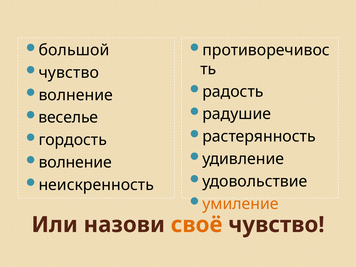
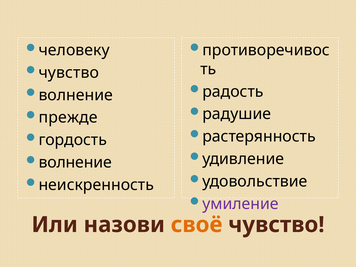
большой: большой -> человеку
веселье: веселье -> прежде
умиление colour: orange -> purple
